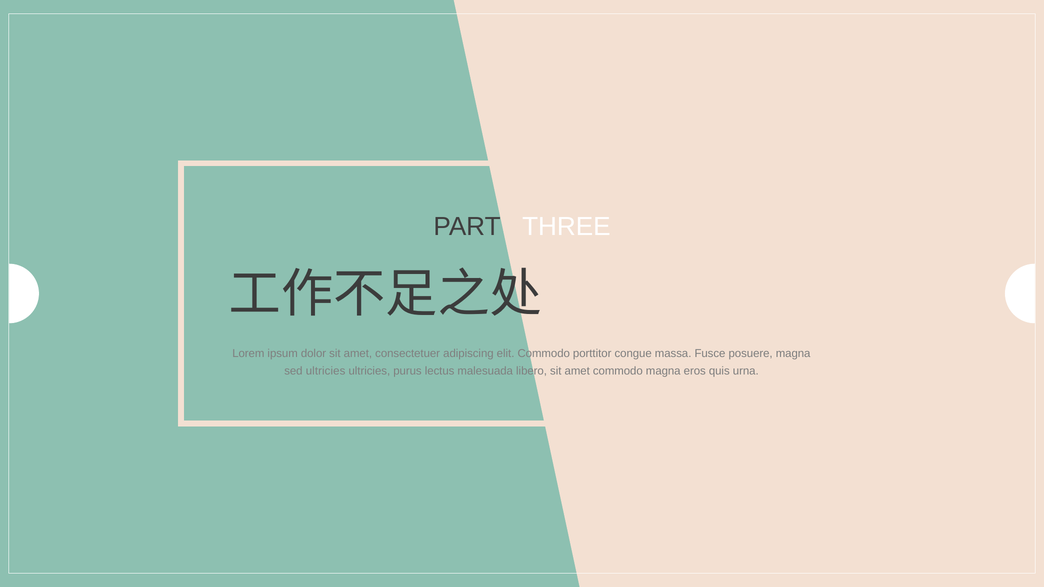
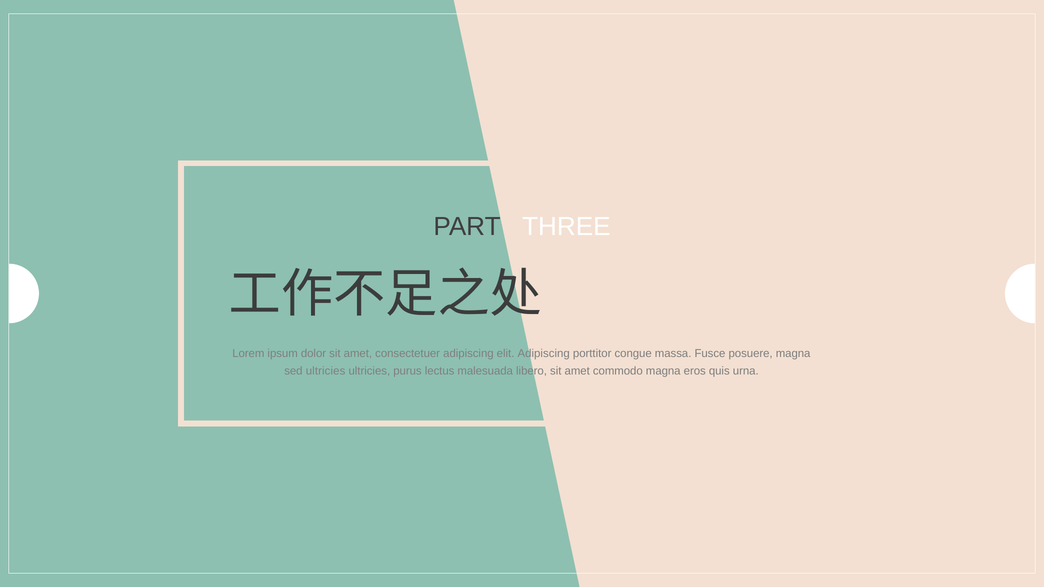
elit Commodo: Commodo -> Adipiscing
